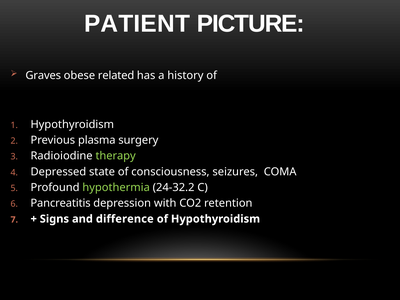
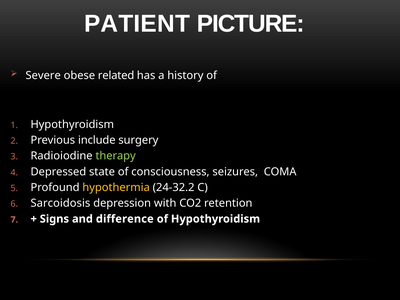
Graves: Graves -> Severe
plasma: plasma -> include
hypothermia colour: light green -> yellow
Pancreatitis: Pancreatitis -> Sarcoidosis
